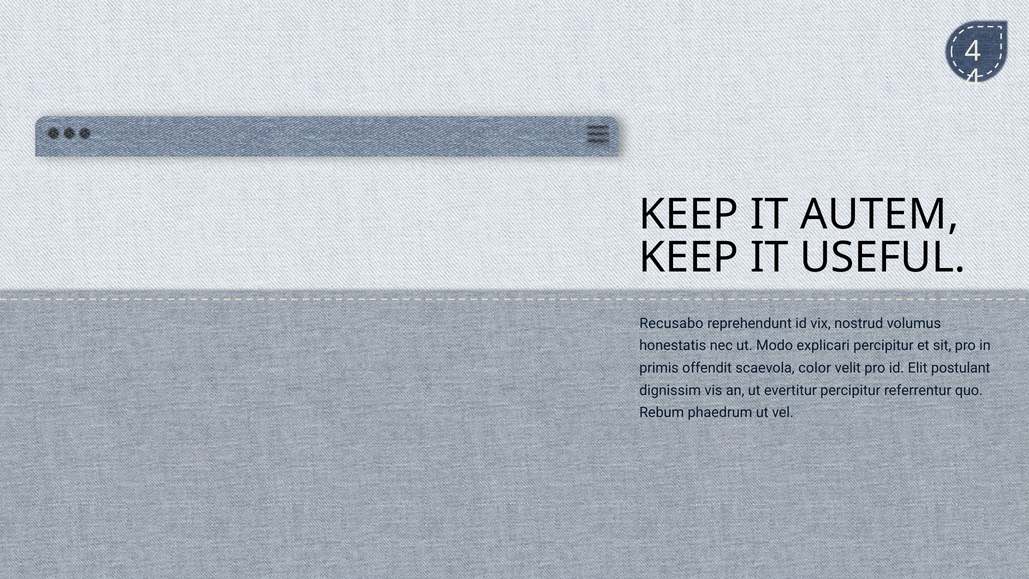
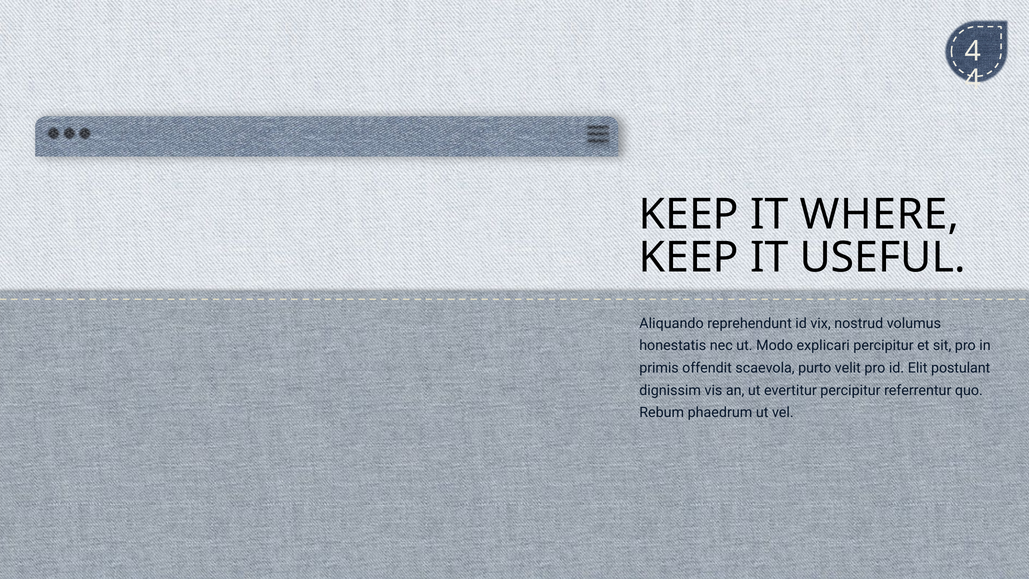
AUTEM: AUTEM -> WHERE
Recusabo: Recusabo -> Aliquando
color: color -> purto
